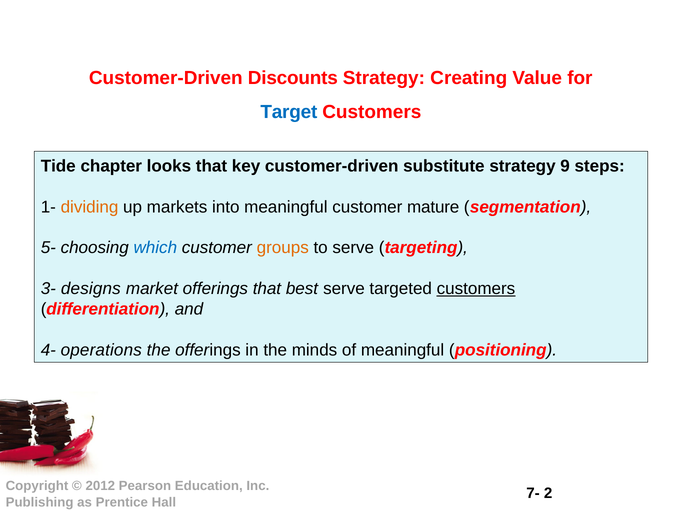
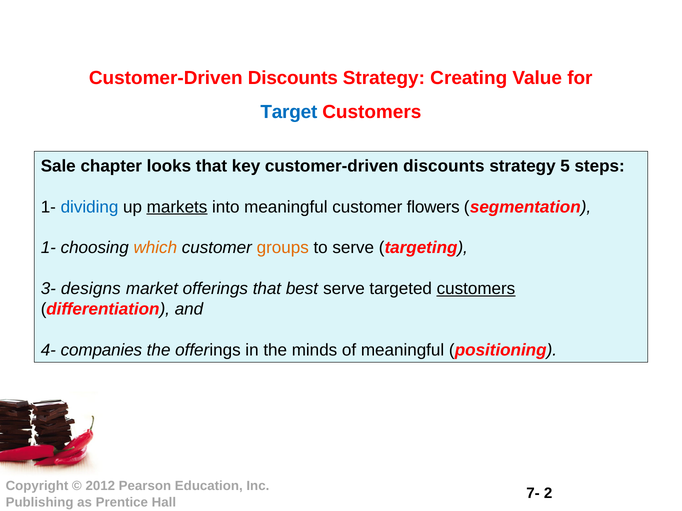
Tide: Tide -> Sale
key customer-driven substitute: substitute -> discounts
9: 9 -> 5
dividing colour: orange -> blue
markets underline: none -> present
mature: mature -> flowers
5- at (48, 248): 5- -> 1-
which colour: blue -> orange
operations: operations -> companies
